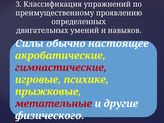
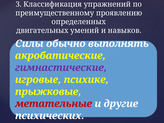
настоящее: настоящее -> выполнять
гимнастические colour: red -> purple
физического: физического -> психических
